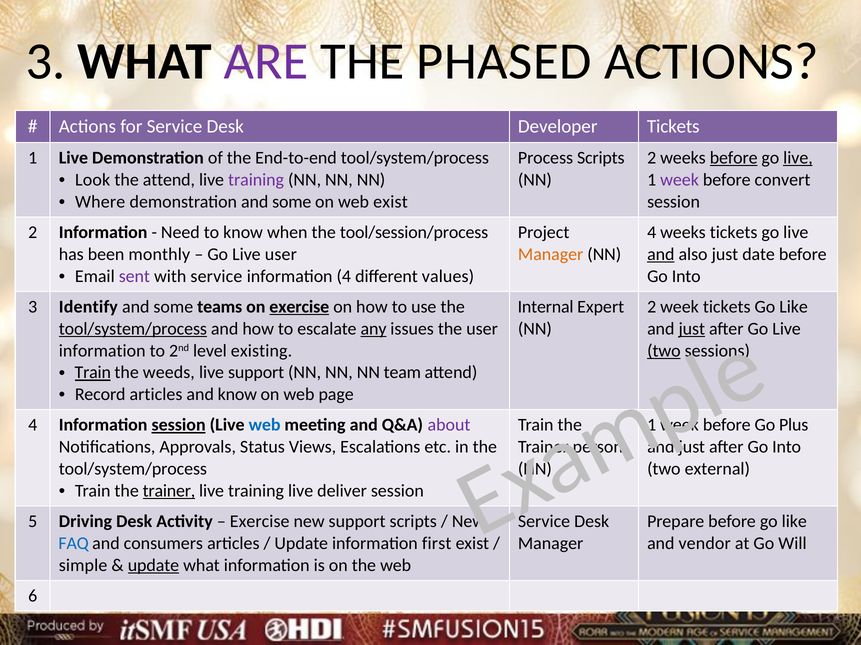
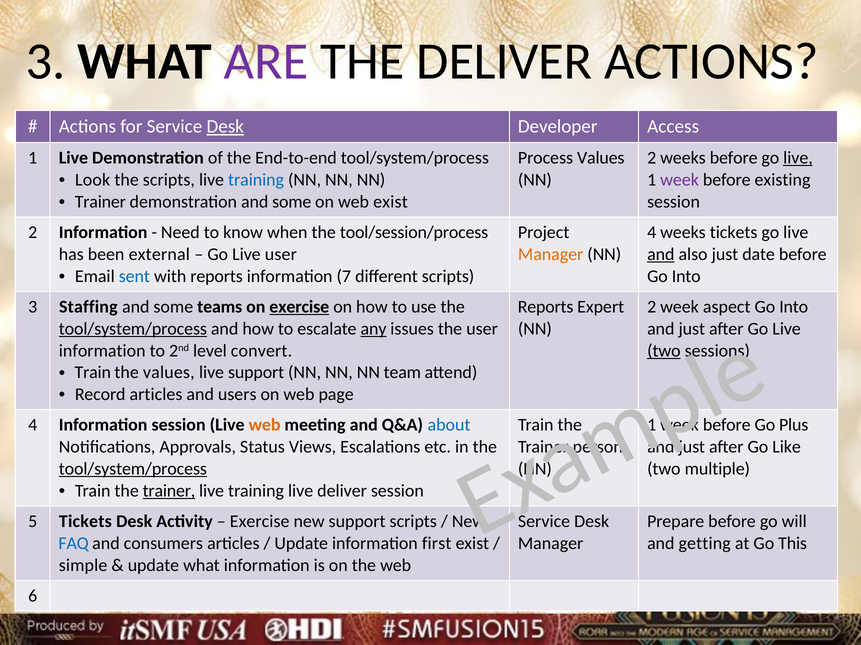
THE PHASED: PHASED -> DELIVER
Desk at (225, 127) underline: none -> present
Developer Tickets: Tickets -> Access
Process Scripts: Scripts -> Values
before at (734, 158) underline: present -> none
the attend: attend -> scripts
training at (256, 180) colour: purple -> blue
convert: convert -> existing
Where at (100, 202): Where -> Trainer
monthly: monthly -> external
sent colour: purple -> blue
with service: service -> reports
information 4: 4 -> 7
different values: values -> scripts
Identify: Identify -> Staffing
Internal at (546, 307): Internal -> Reports
week tickets: tickets -> aspect
Like at (794, 307): Like -> Into
just at (692, 329) underline: present -> none
existing: existing -> convert
Train at (93, 373) underline: present -> none
the weeds: weeds -> values
and know: know -> users
session at (179, 426) underline: present -> none
web at (265, 426) colour: blue -> orange
about colour: purple -> blue
after Go Into: Into -> Like
tool/system/process at (133, 469) underline: none -> present
external: external -> multiple
5 Driving: Driving -> Tickets
before go like: like -> will
vendor: vendor -> getting
Will: Will -> This
update at (153, 566) underline: present -> none
